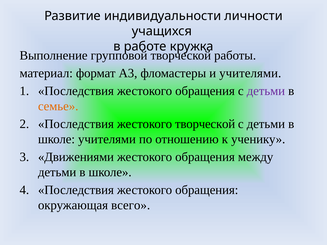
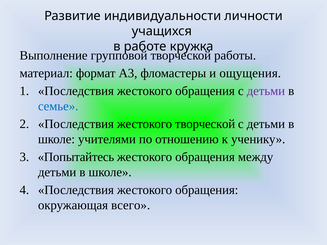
и учителями: учителями -> ощущения
семье colour: orange -> blue
Движениями: Движениями -> Попытайтесь
